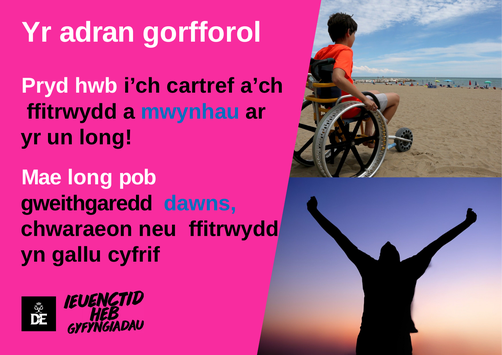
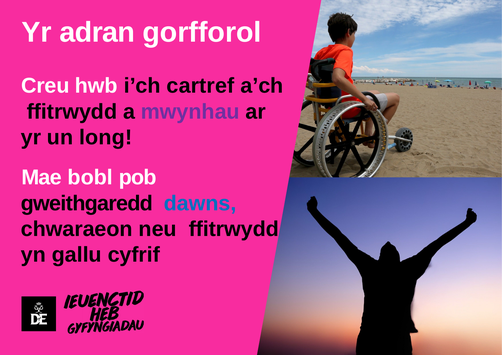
Pryd: Pryd -> Creu
mwynhau colour: blue -> purple
Mae long: long -> bobl
